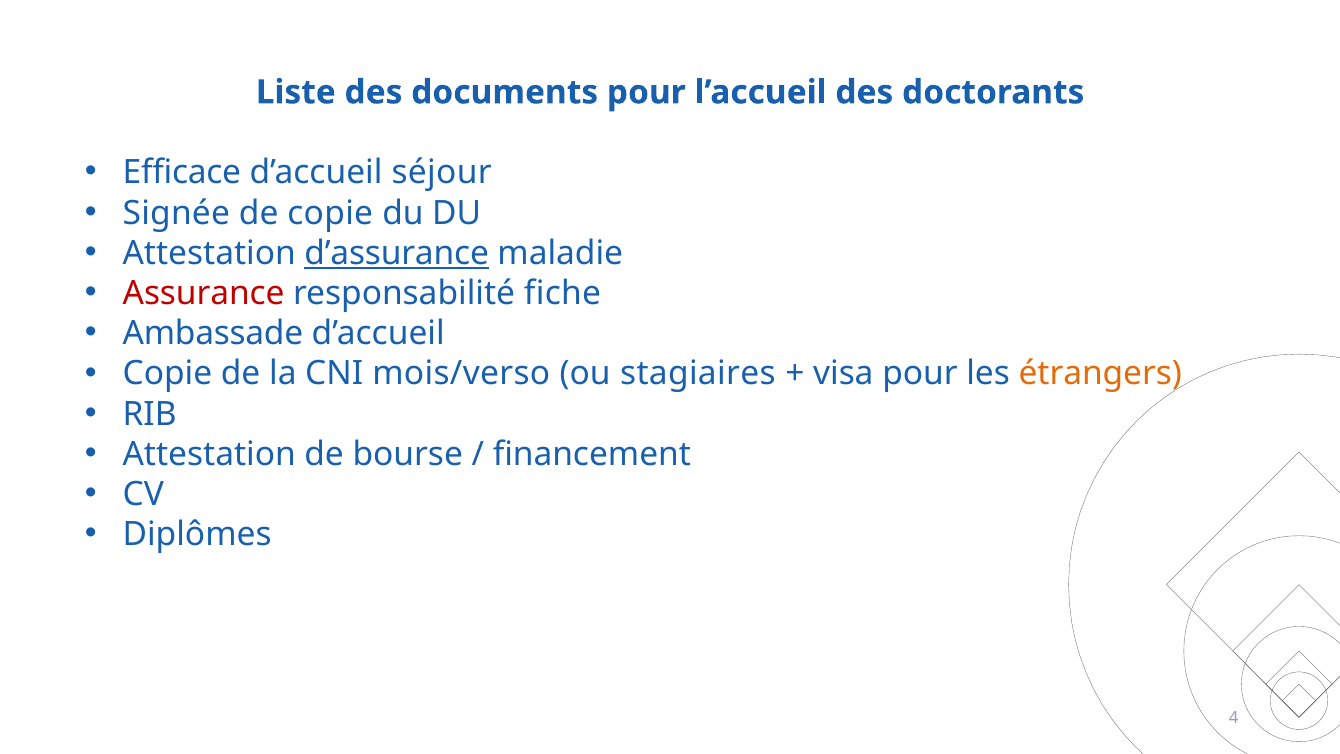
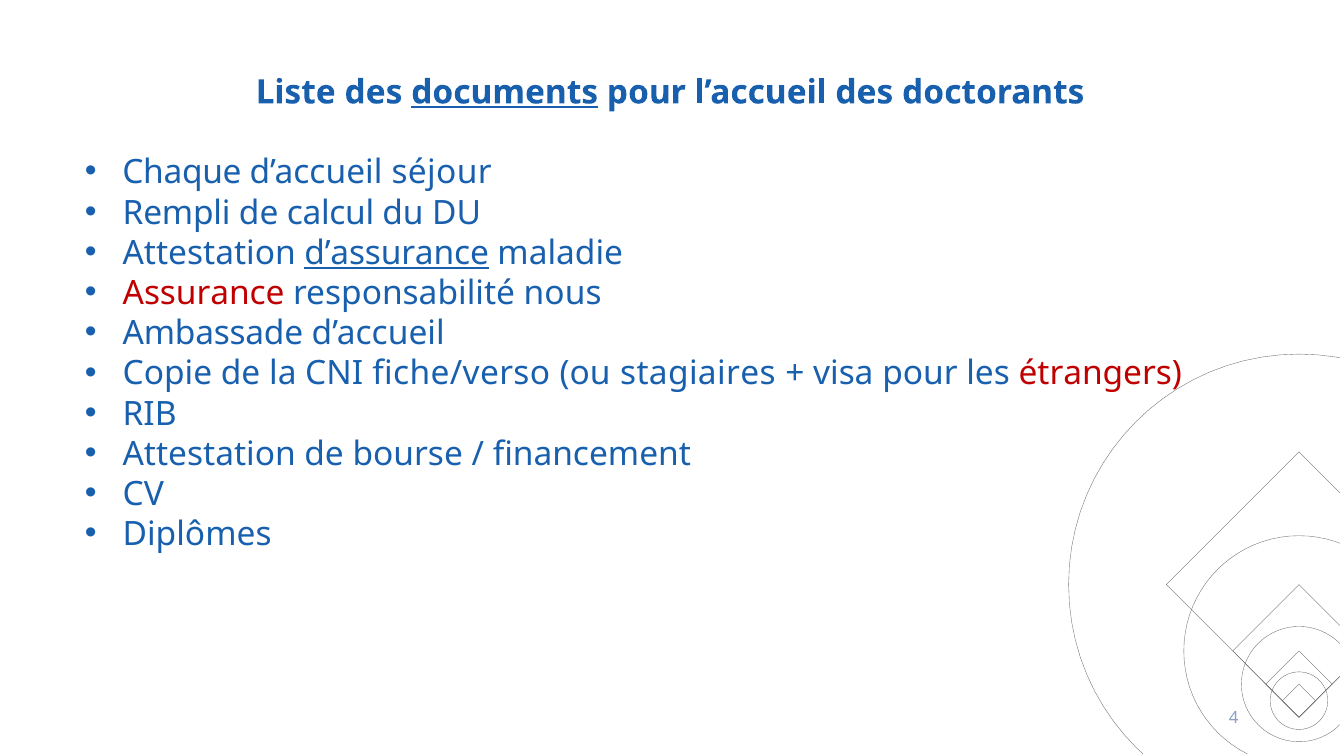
documents underline: none -> present
Efficace: Efficace -> Chaque
Signée: Signée -> Rempli
de copie: copie -> calcul
fiche: fiche -> nous
mois/verso: mois/verso -> fiche/verso
étrangers colour: orange -> red
